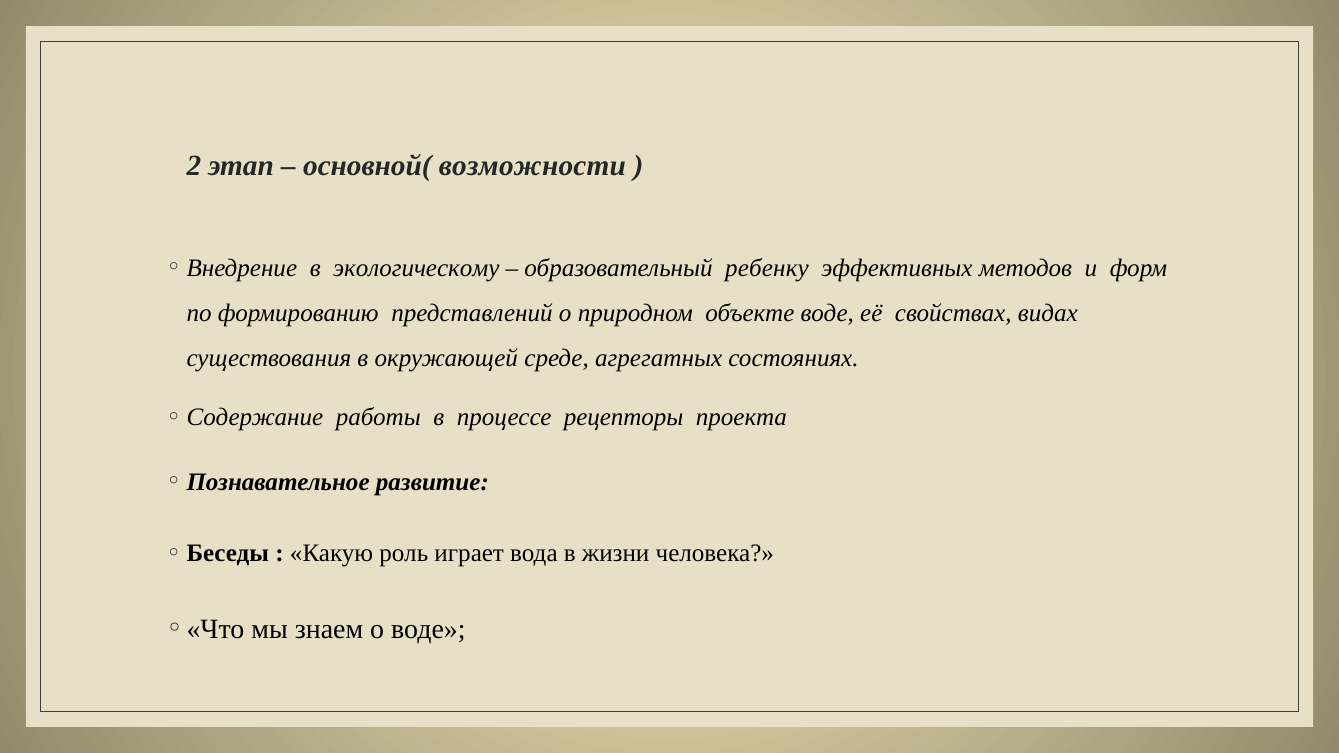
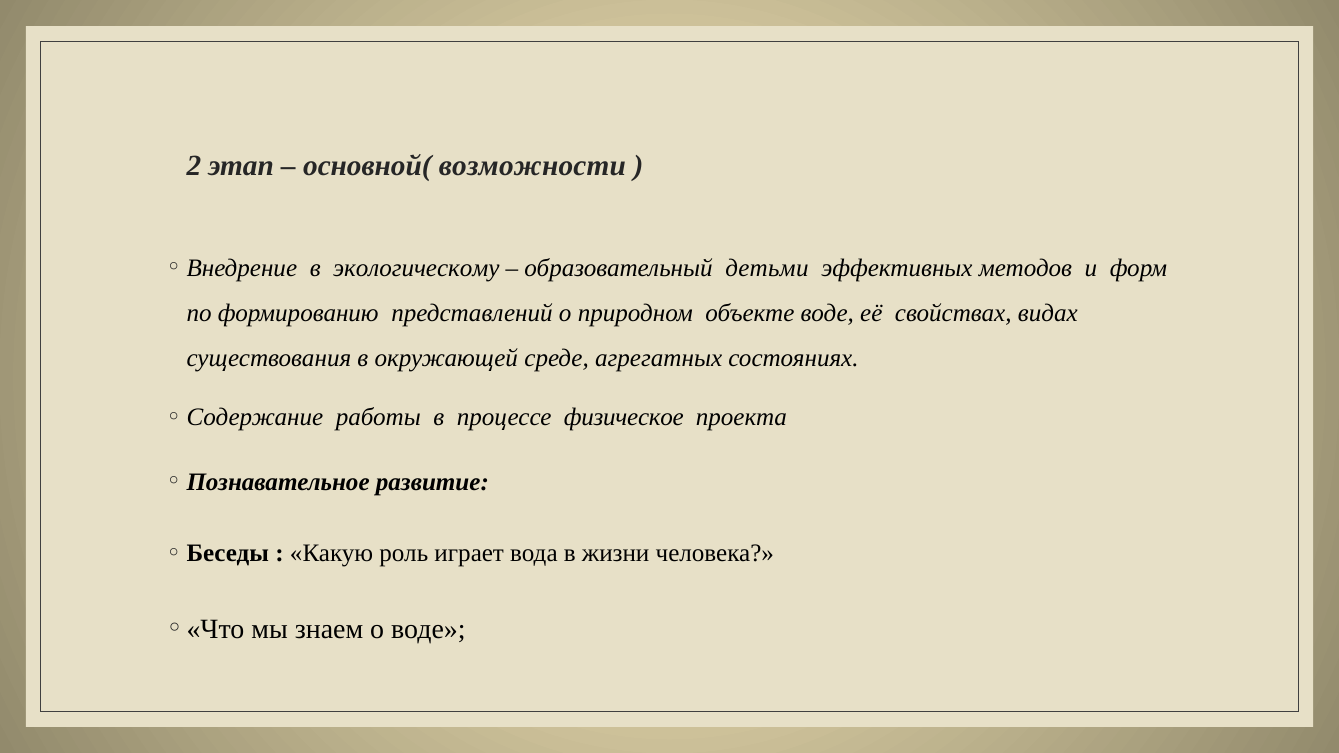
ребенку: ребенку -> детьми
рецепторы: рецепторы -> физическое
